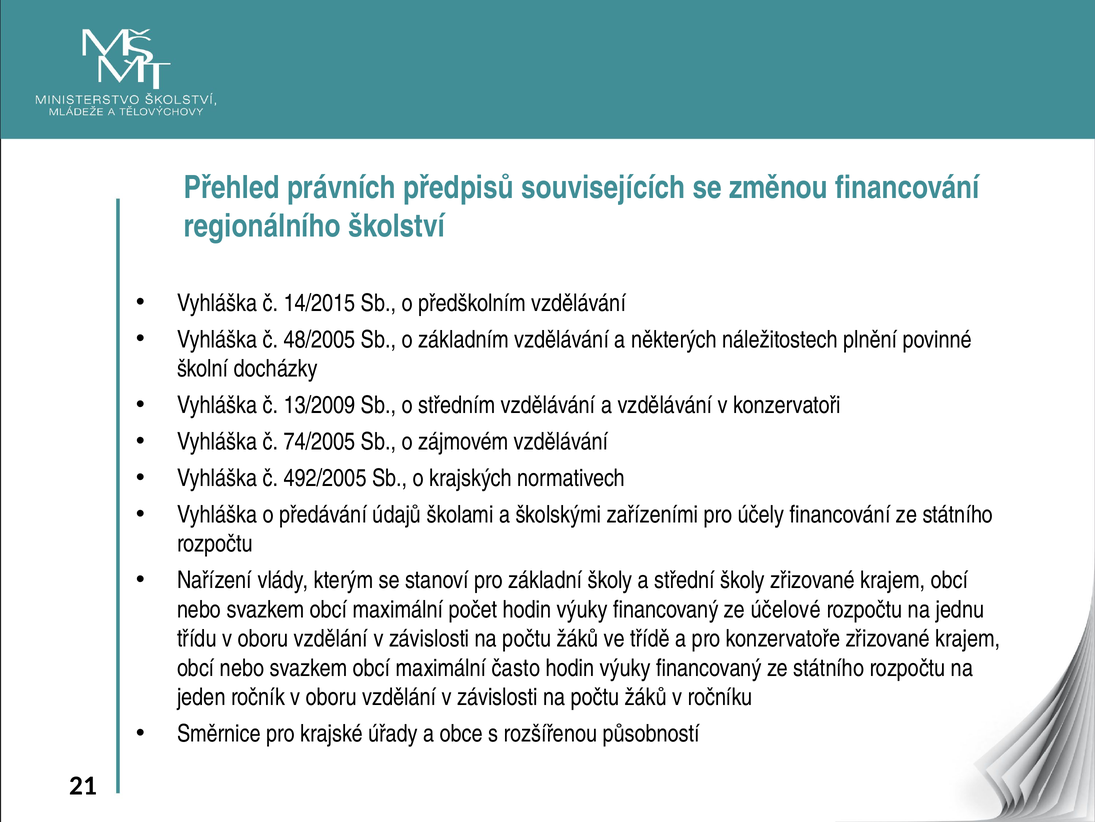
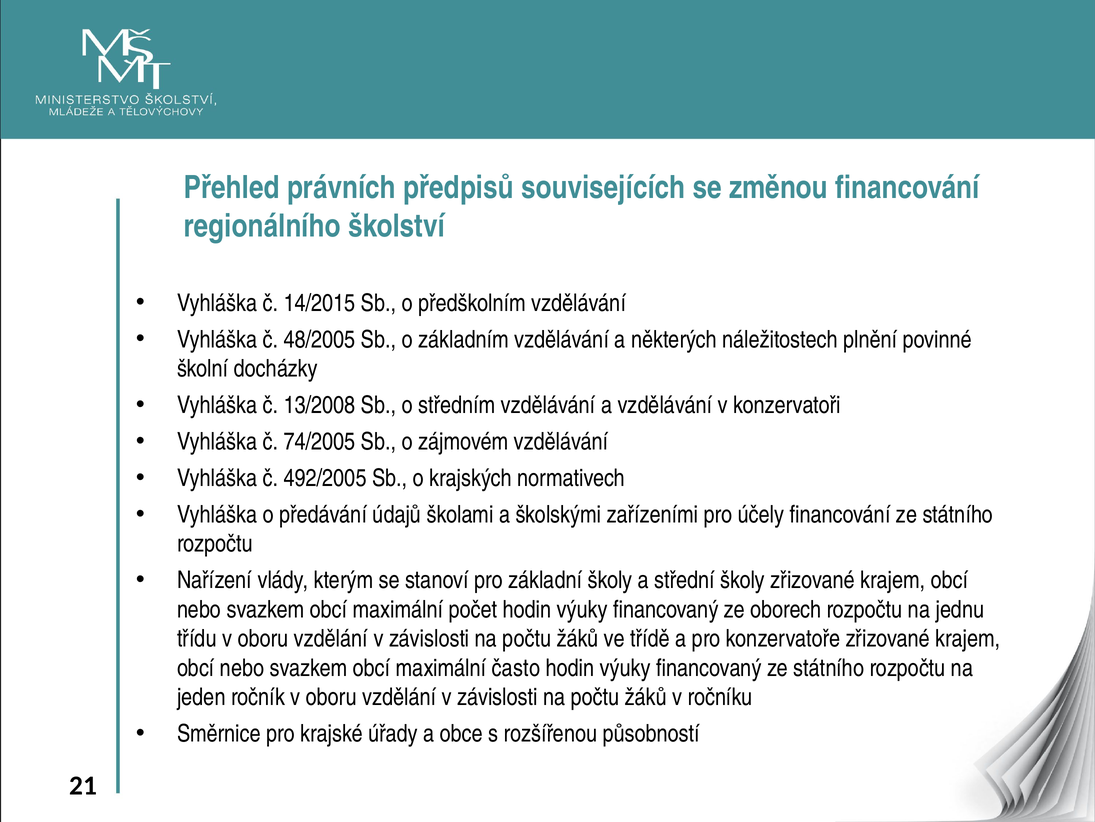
13/2009: 13/2009 -> 13/2008
účelové: účelové -> oborech
